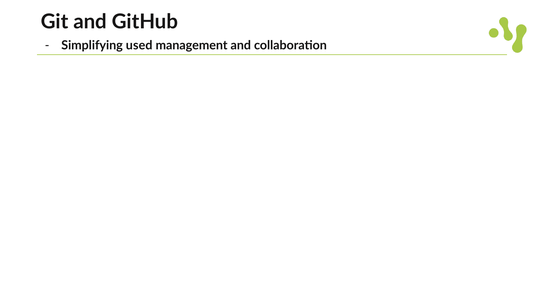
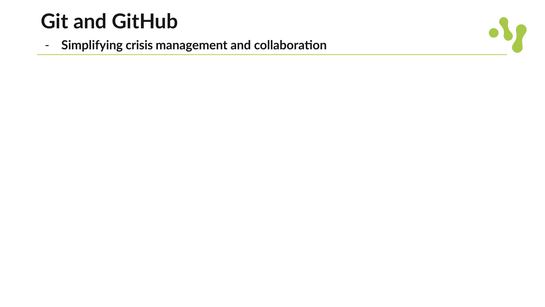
used: used -> crisis
